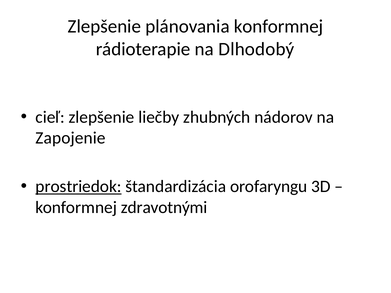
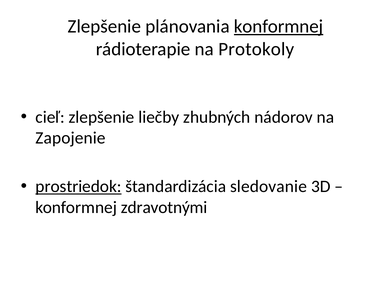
konformnej at (279, 26) underline: none -> present
Dlhodobý: Dlhodobý -> Protokoly
orofaryngu: orofaryngu -> sledovanie
